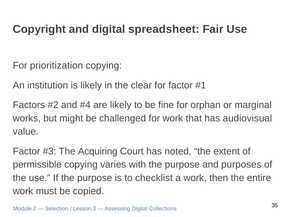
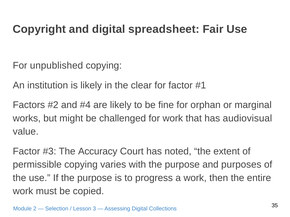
prioritization: prioritization -> unpublished
Acquiring: Acquiring -> Accuracy
checklist: checklist -> progress
